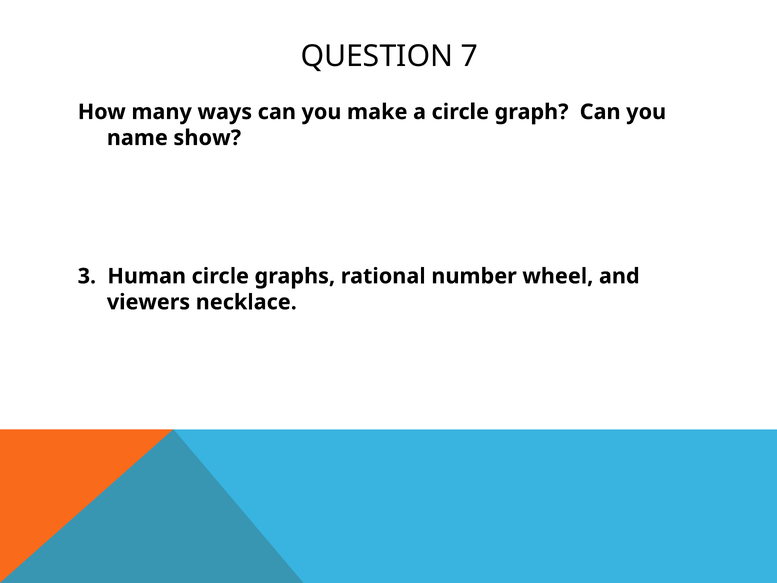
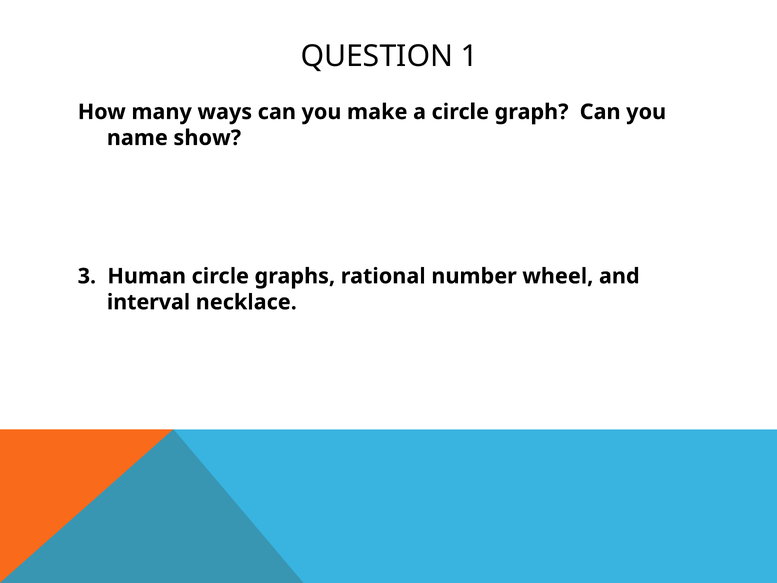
7: 7 -> 1
viewers: viewers -> interval
